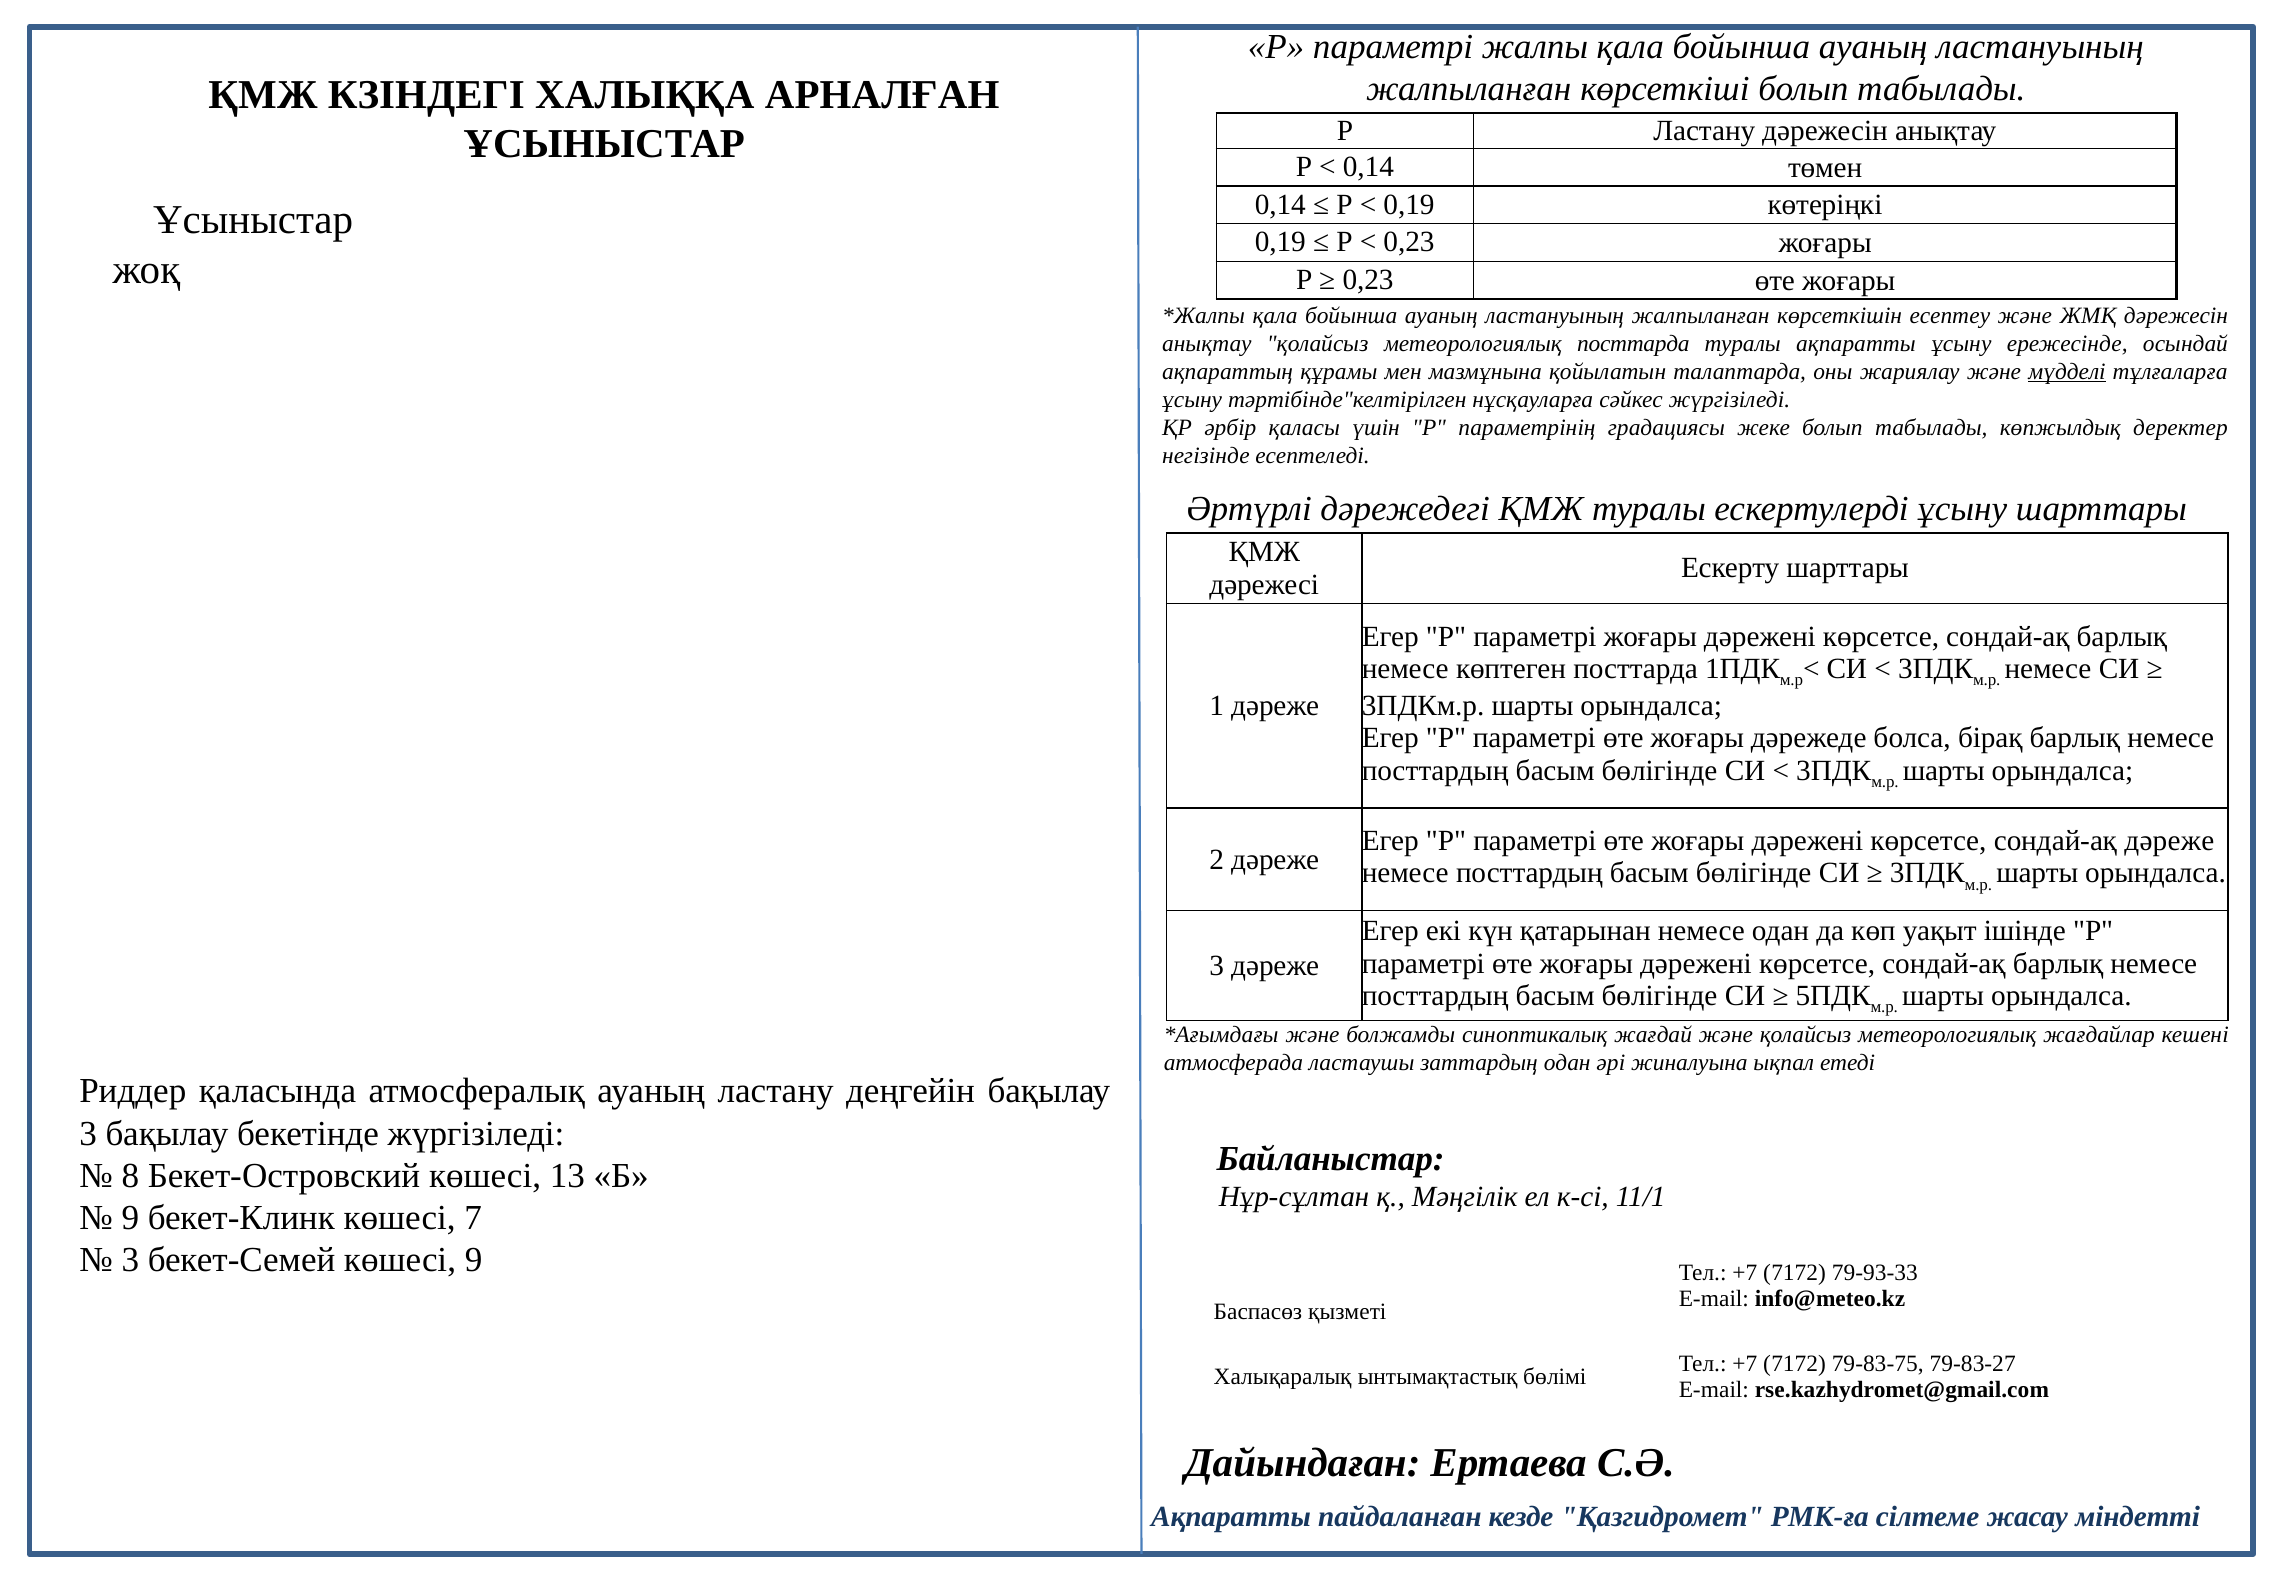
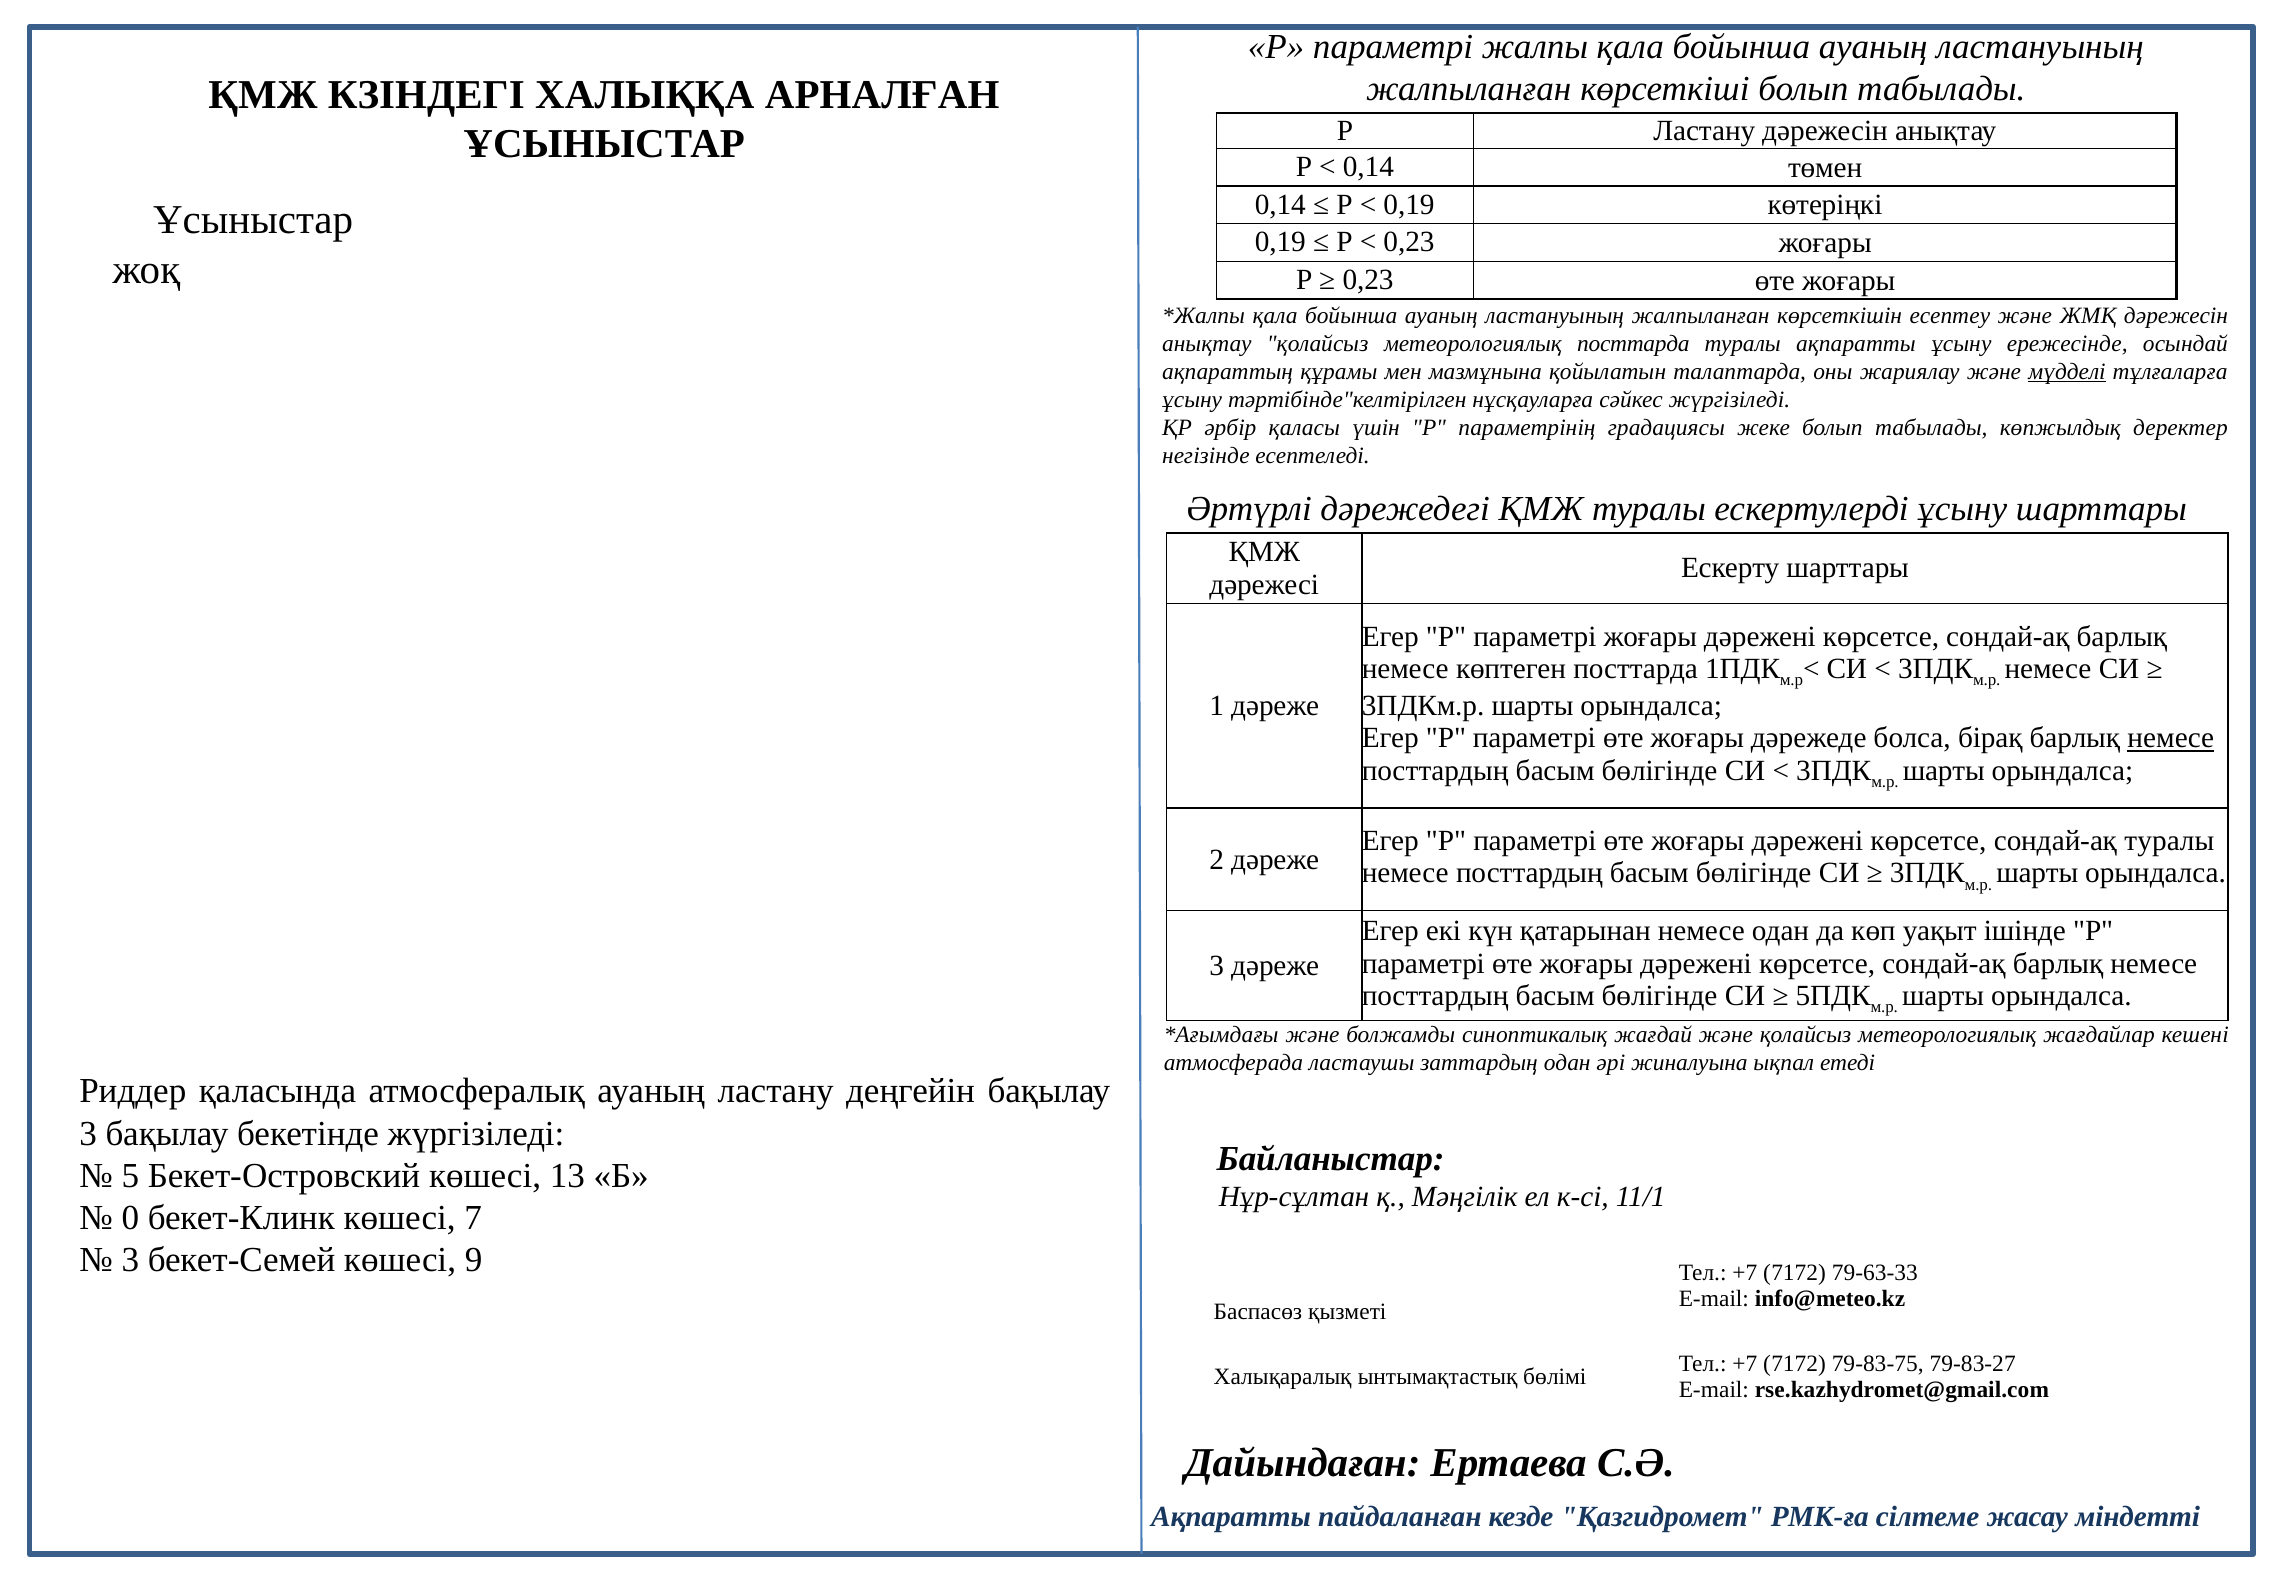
немесе at (2171, 738) underline: none -> present
сондай-ақ дәреже: дәреже -> туралы
8: 8 -> 5
9 at (130, 1217): 9 -> 0
79-93-33: 79-93-33 -> 79-63-33
